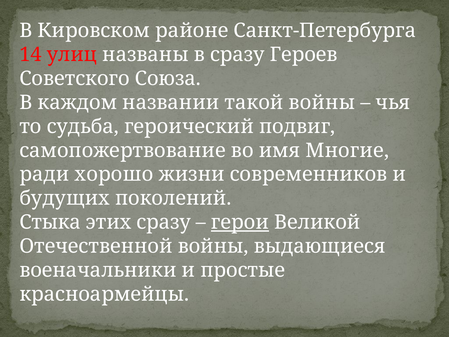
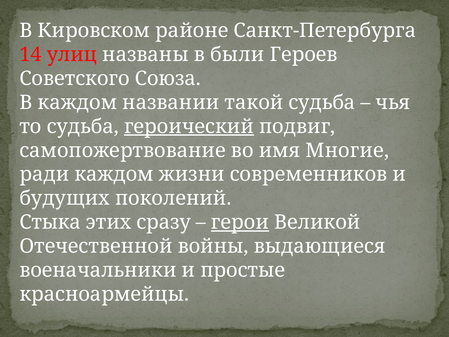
в сразу: сразу -> были
такой войны: войны -> судьба
героический underline: none -> present
ради хорошо: хорошо -> каждом
